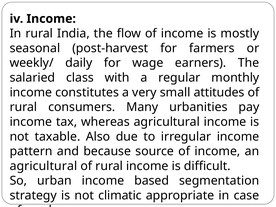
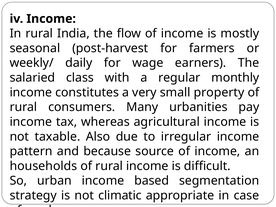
attitudes: attitudes -> property
agricultural at (43, 166): agricultural -> households
